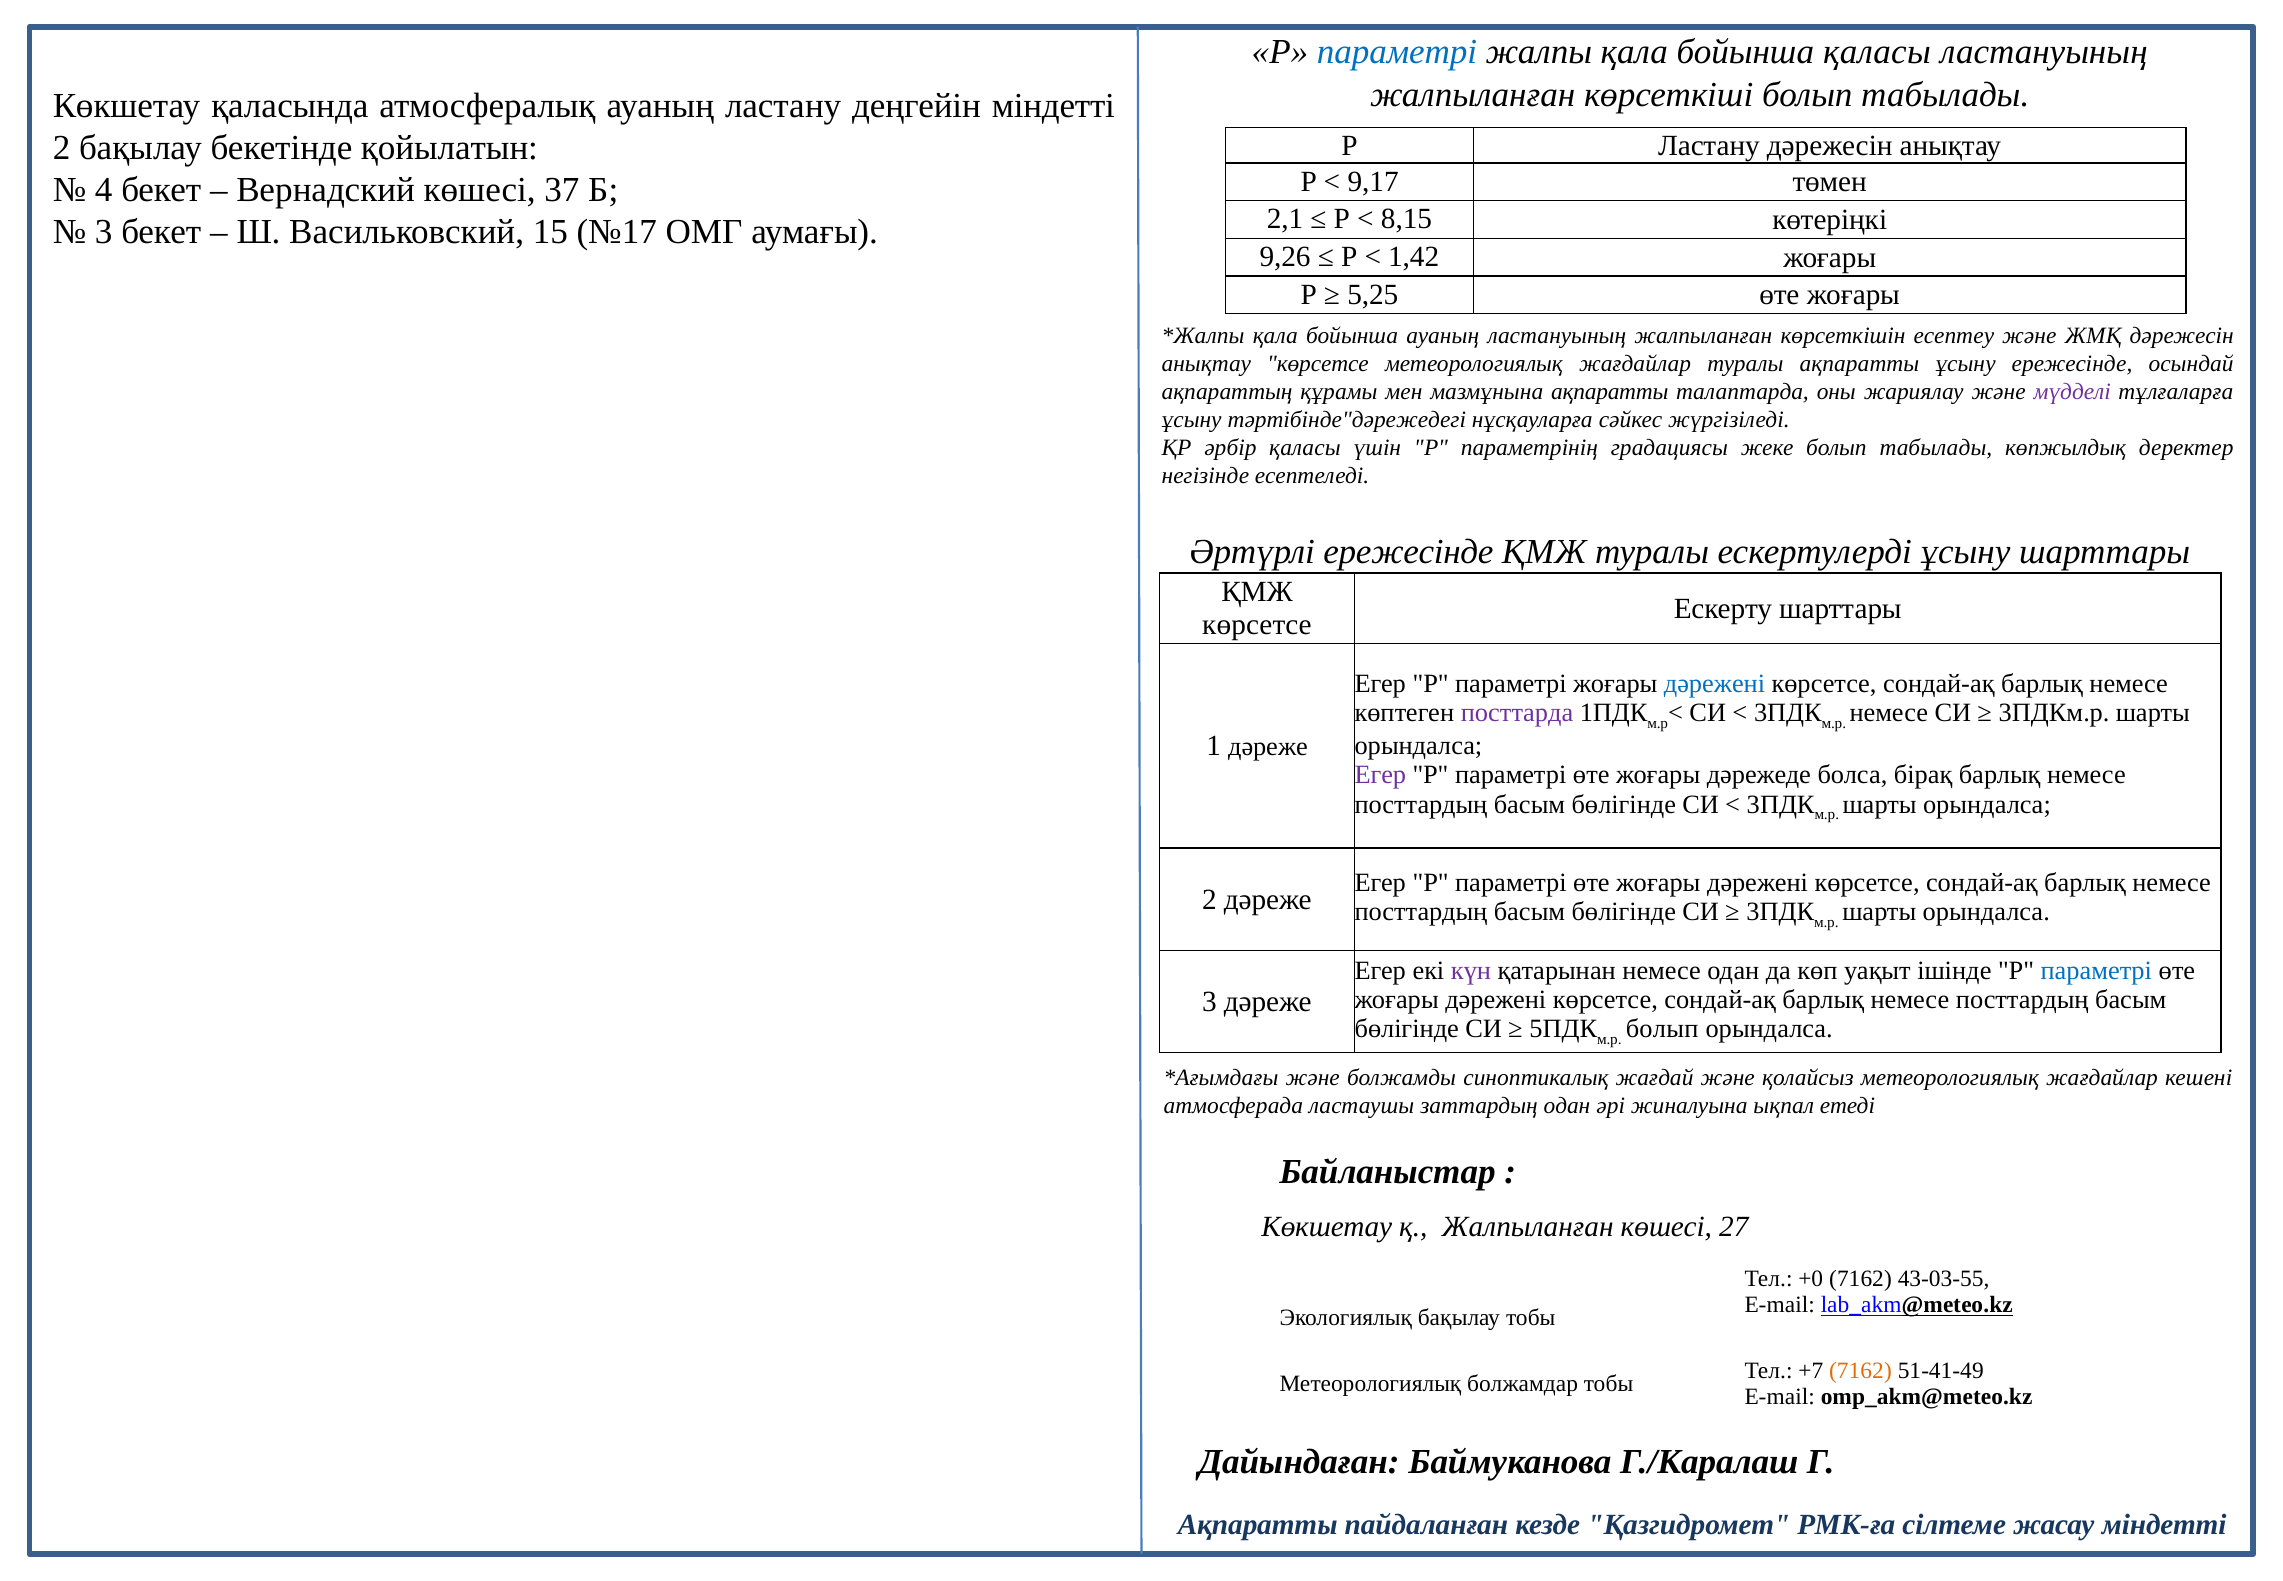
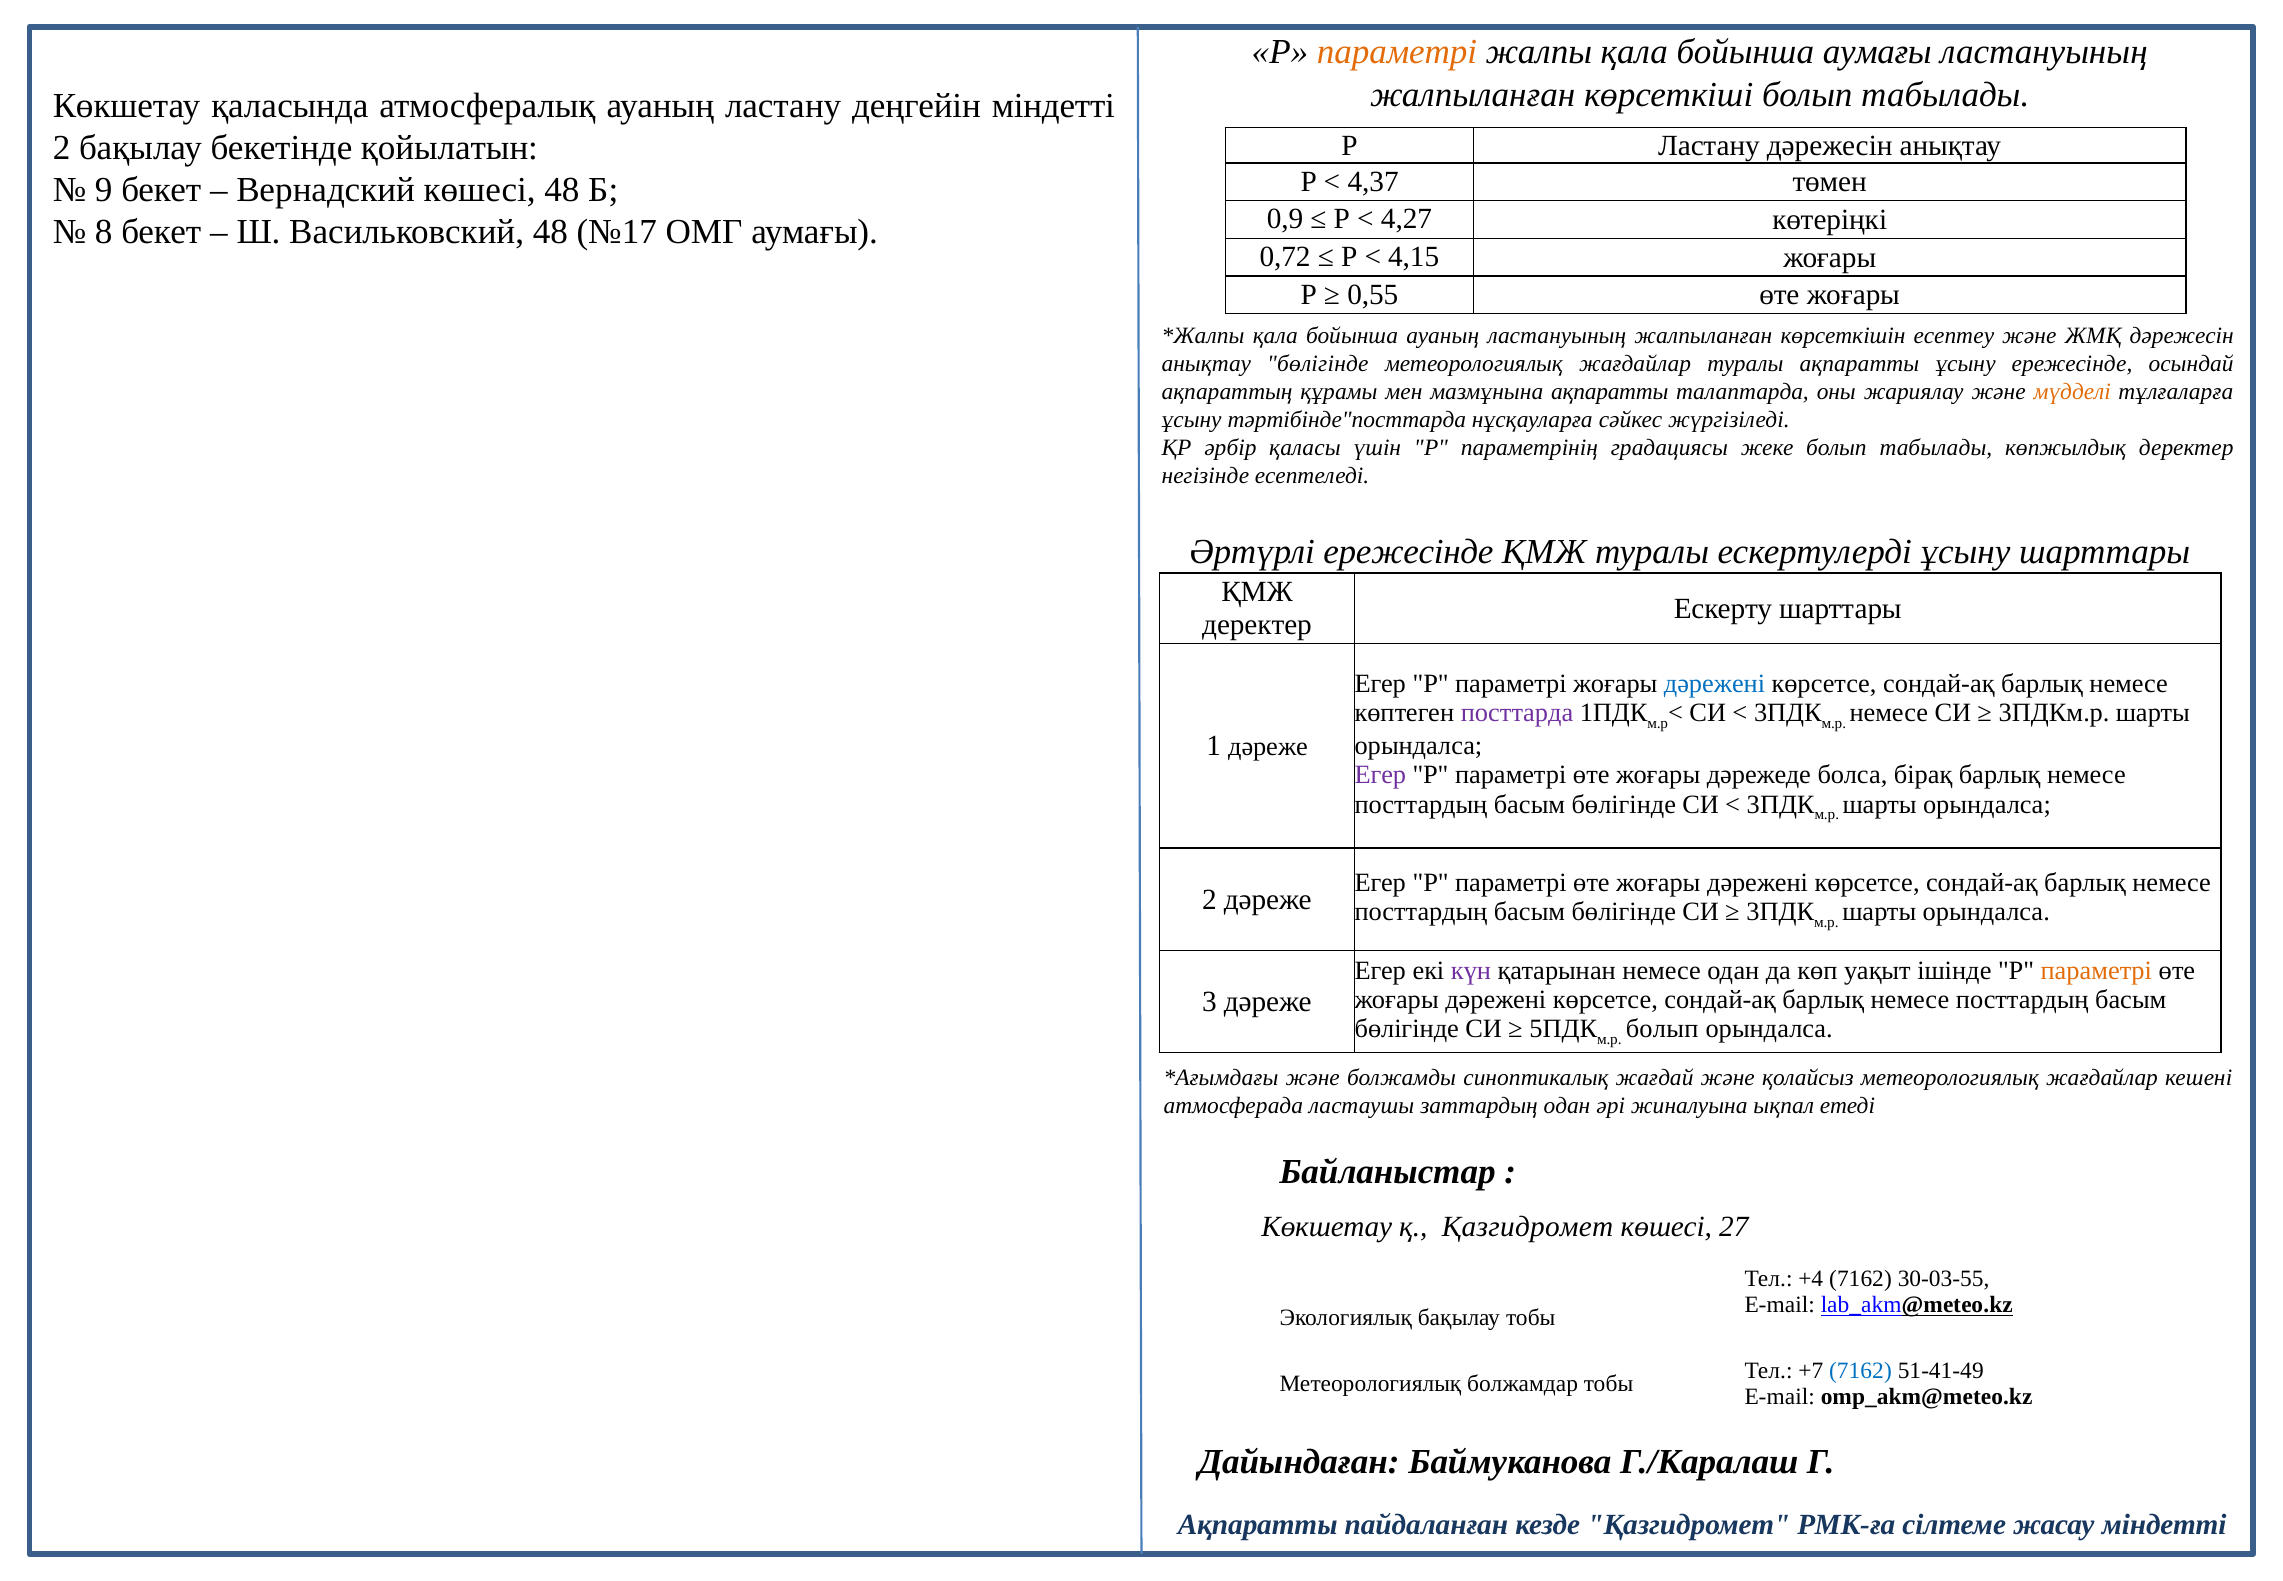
параметрі at (1397, 52) colour: blue -> orange
бойынша қаласы: қаласы -> аумағы
9,17: 9,17 -> 4,37
4: 4 -> 9
көшесі 37: 37 -> 48
2,1: 2,1 -> 0,9
8,15: 8,15 -> 4,27
3 at (104, 232): 3 -> 8
Васильковский 15: 15 -> 48
9,26: 9,26 -> 0,72
1,42: 1,42 -> 4,15
5,25: 5,25 -> 0,55
анықтау көрсетсе: көрсетсе -> бөлігінде
мүдделі colour: purple -> orange
тәртібінде"дәрежедегі: тәртібінде"дәрежедегі -> тәртібінде"посттарда
көрсетсе at (1257, 624): көрсетсе -> деректер
параметрі at (2096, 970) colour: blue -> orange
қ Жалпыланған: Жалпыланған -> Қазгидромет
+0: +0 -> +4
43-03-55: 43-03-55 -> 30-03-55
7162 at (1860, 1370) colour: orange -> blue
